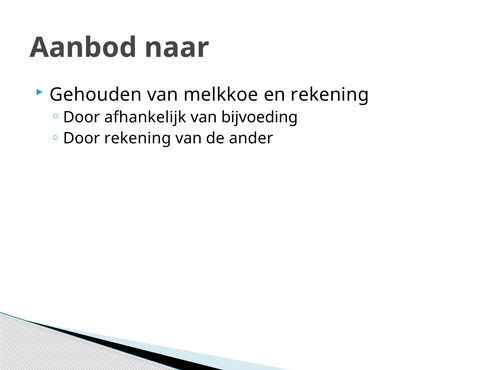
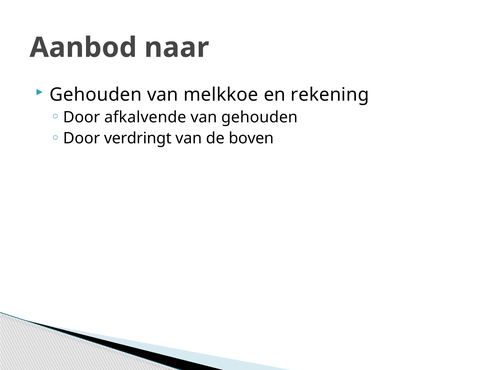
afhankelijk: afhankelijk -> afkalvende
van bijvoeding: bijvoeding -> gehouden
Door rekening: rekening -> verdringt
ander: ander -> boven
